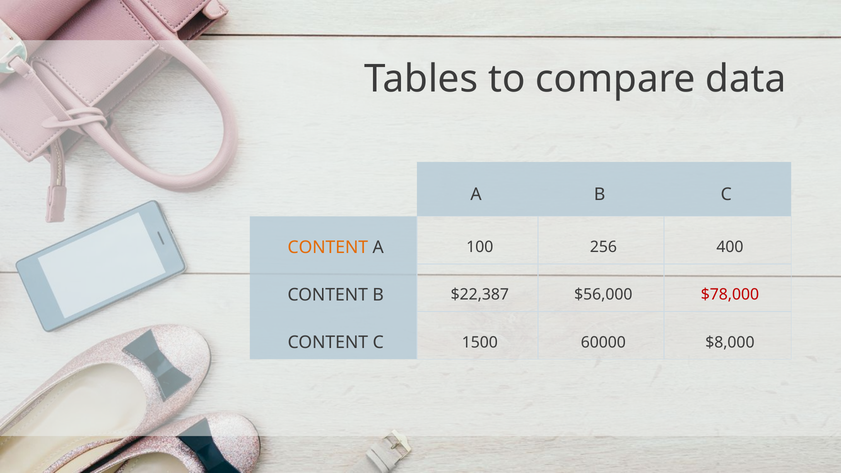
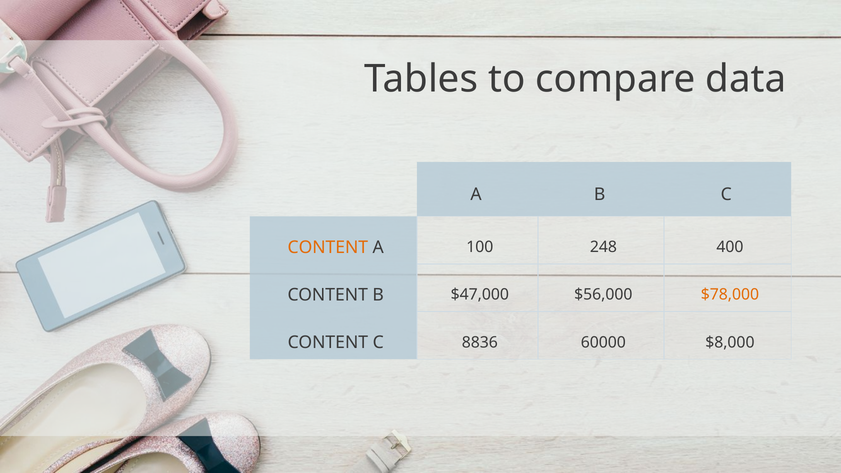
256: 256 -> 248
$22,387: $22,387 -> $47,000
$78,000 colour: red -> orange
1500: 1500 -> 8836
